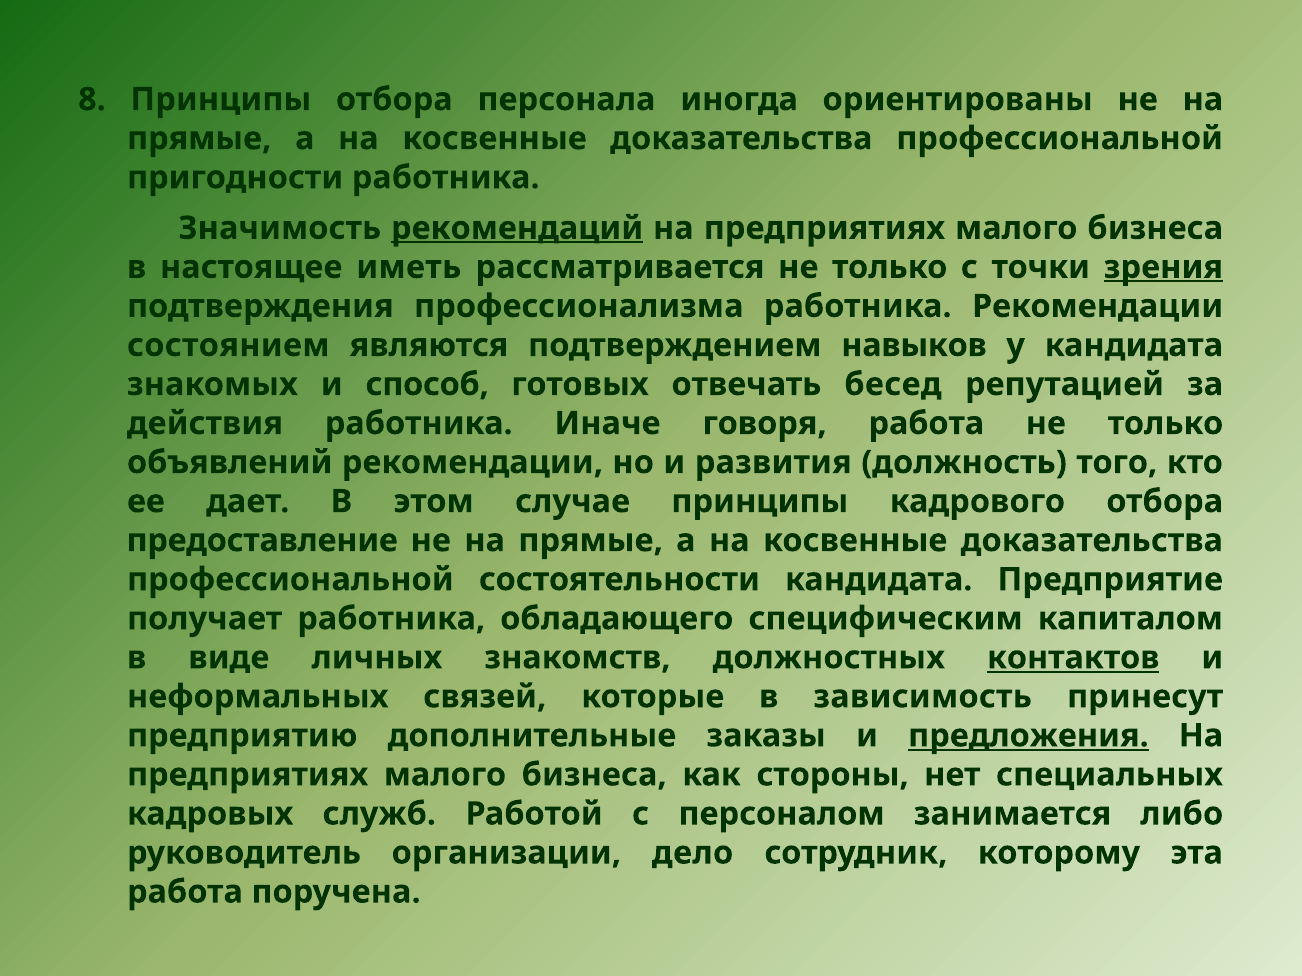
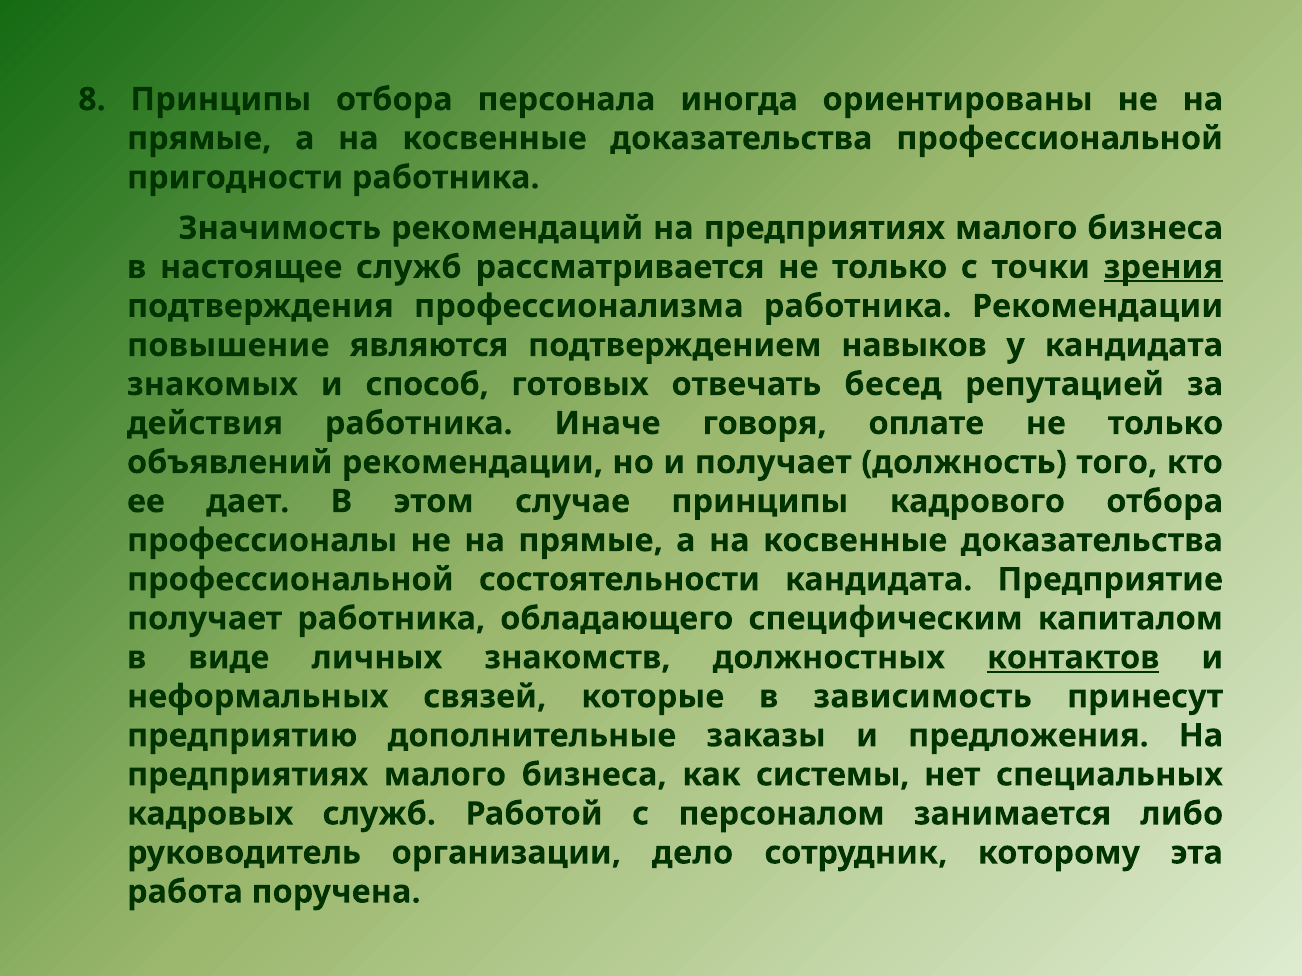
рекомендаций underline: present -> none
настоящее иметь: иметь -> служб
состоянием: состоянием -> повышение
говоря работа: работа -> оплате
и развития: развития -> получает
предоставление: предоставление -> профессионалы
предложения underline: present -> none
стороны: стороны -> системы
